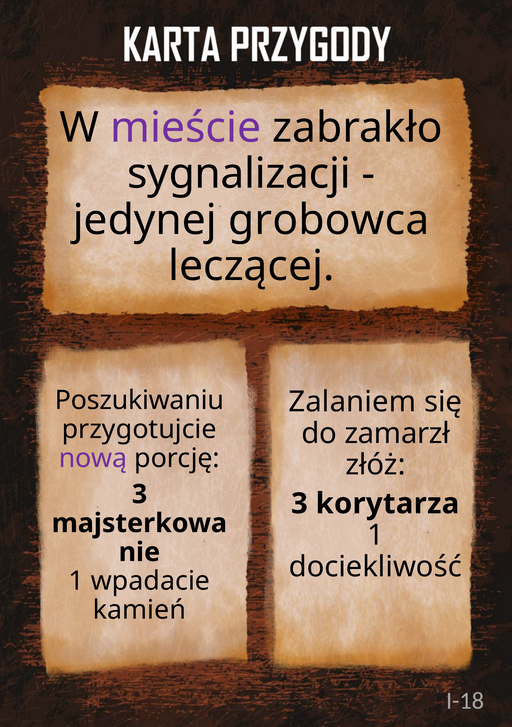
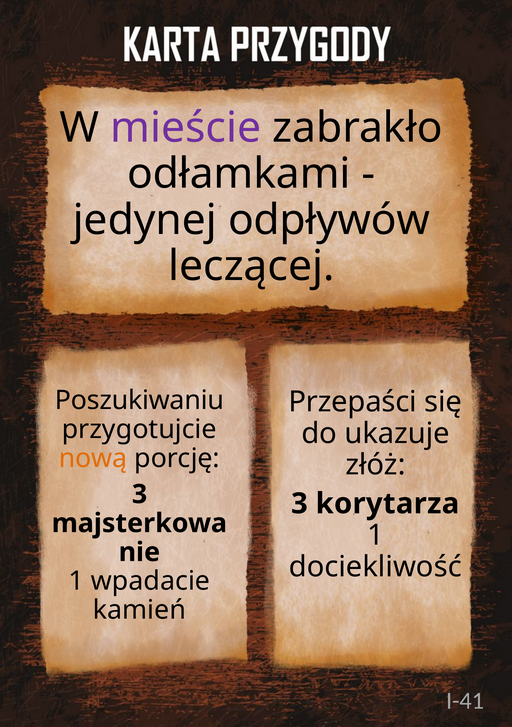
sygnalizacji: sygnalizacji -> odłamkami
grobowca: grobowca -> odpływów
Zalaniem: Zalaniem -> Przepaści
zamarzł: zamarzł -> ukazuje
nową colour: purple -> orange
I-18: I-18 -> I-41
